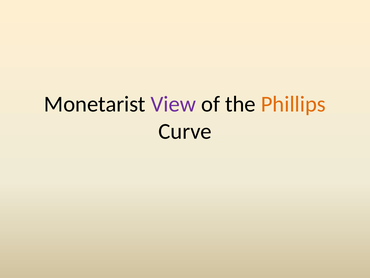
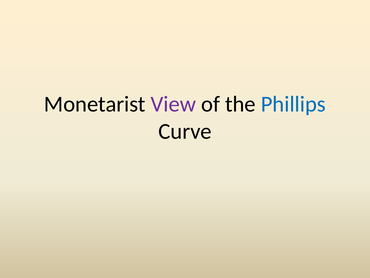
Phillips colour: orange -> blue
